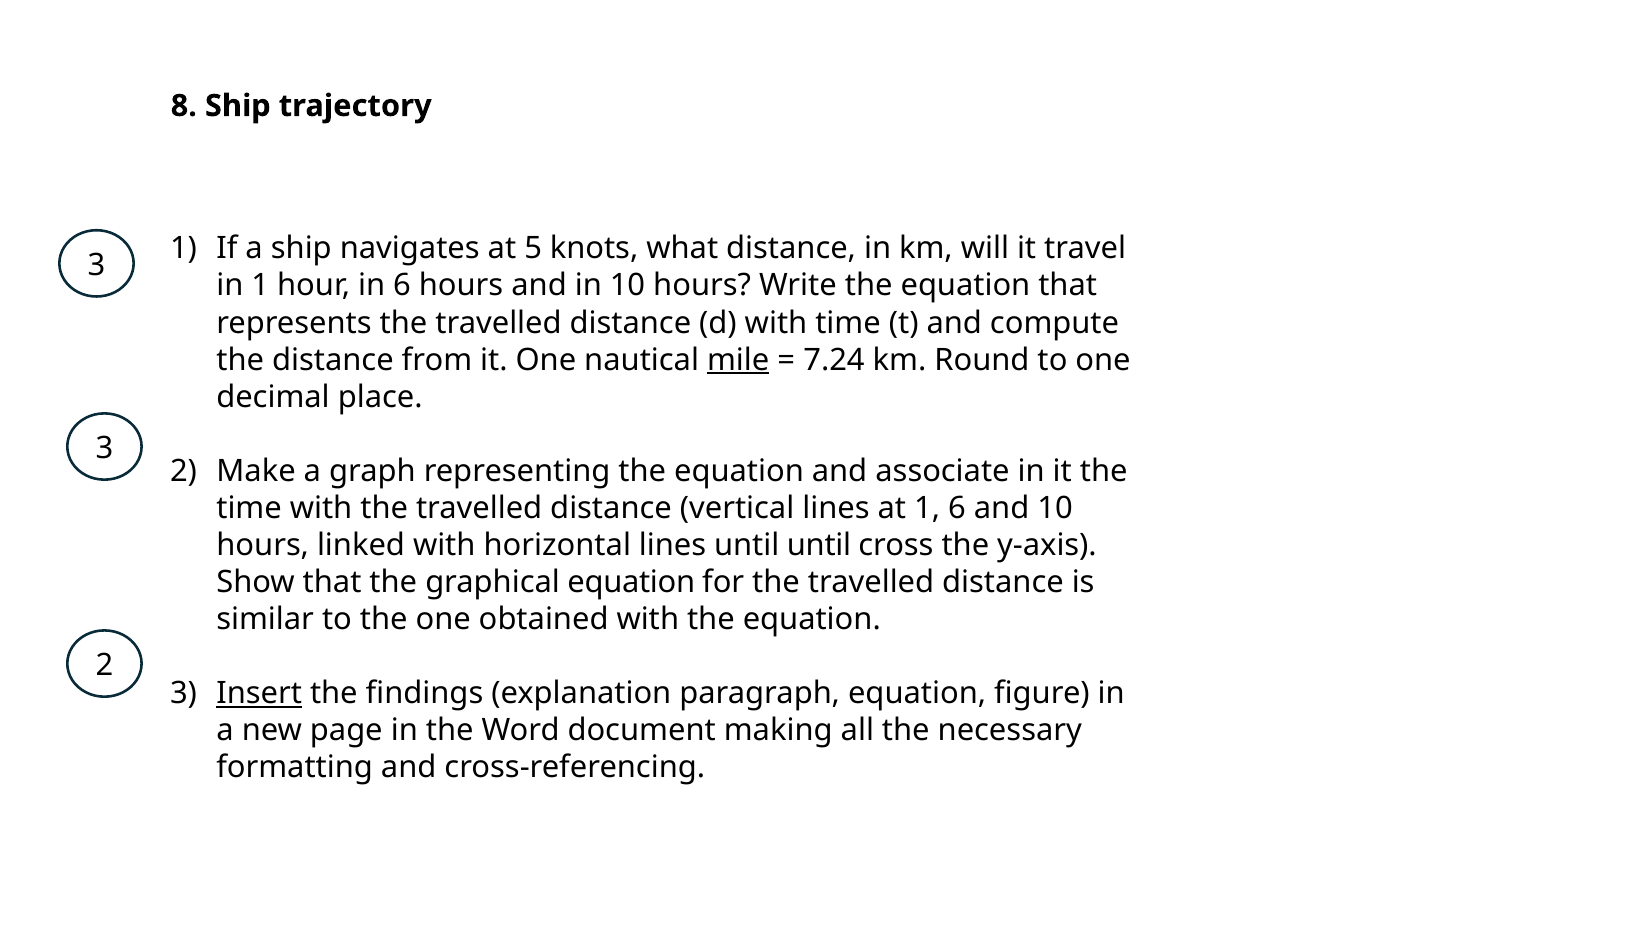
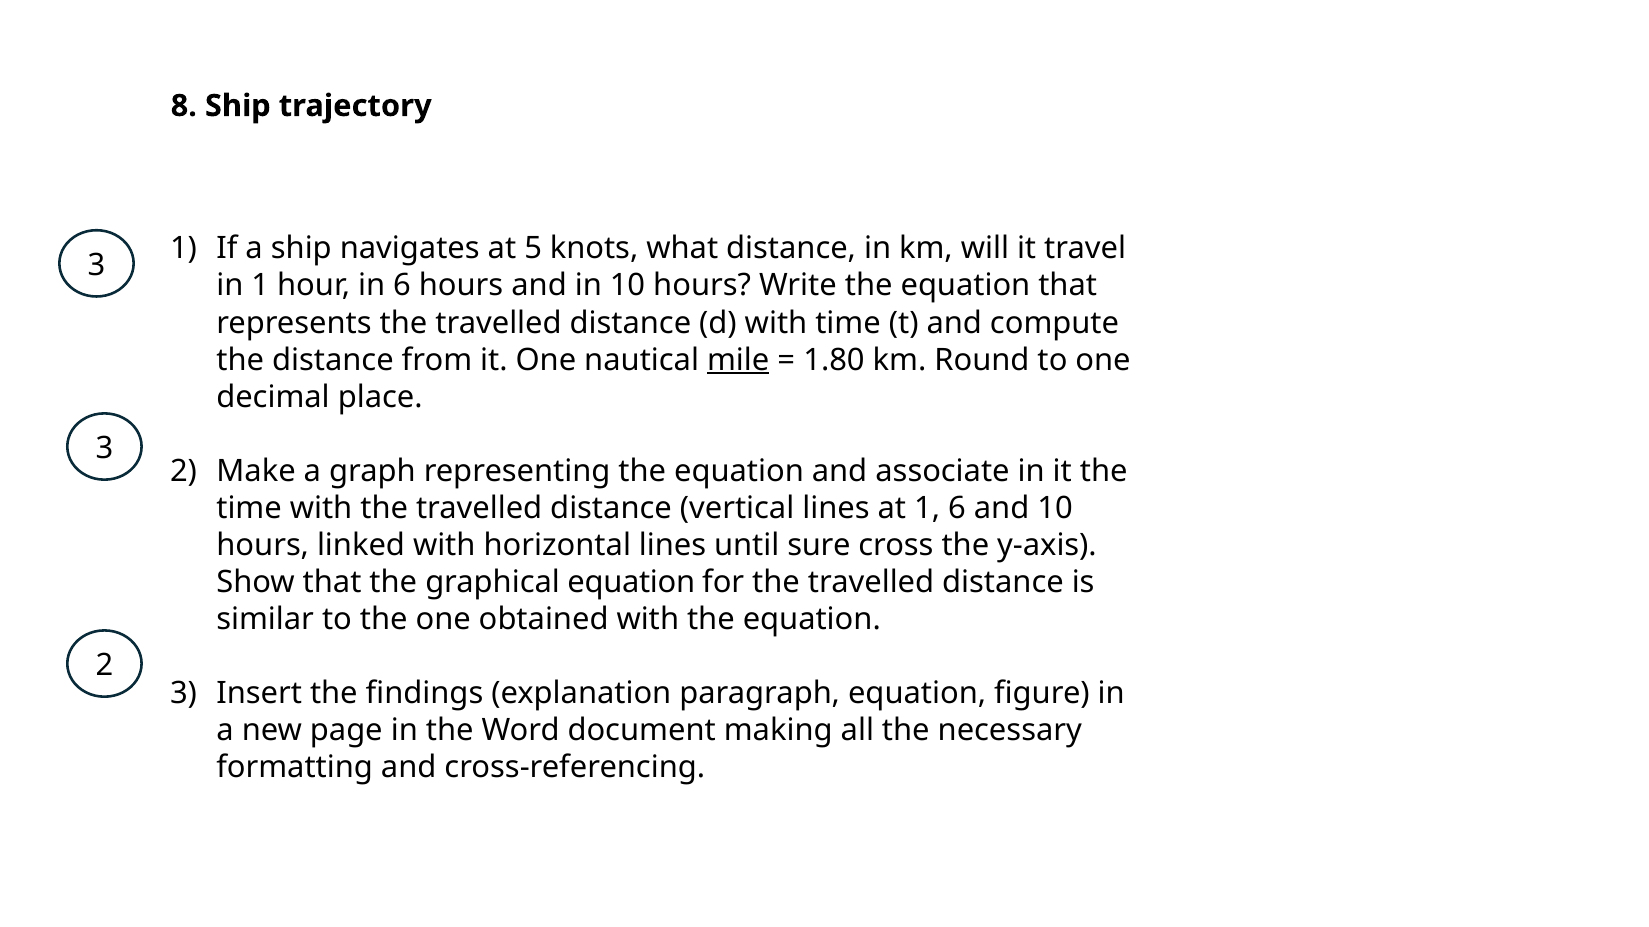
7.24: 7.24 -> 1.80
until until: until -> sure
Insert underline: present -> none
